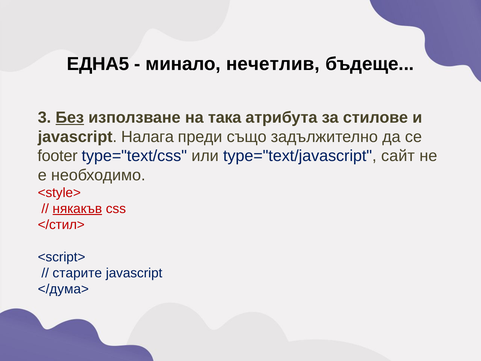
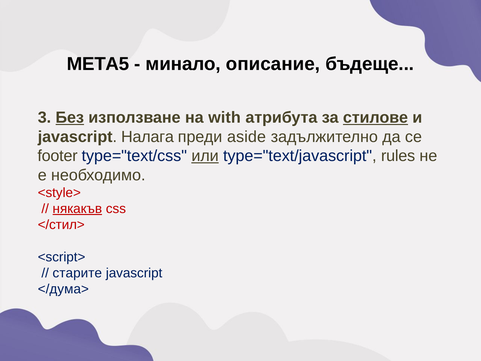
ЕДНА5: ЕДНА5 -> META5
нечетлив: нечетлив -> описание
така: така -> with
стилове underline: none -> present
също: също -> aside
или underline: none -> present
сайт: сайт -> rules
